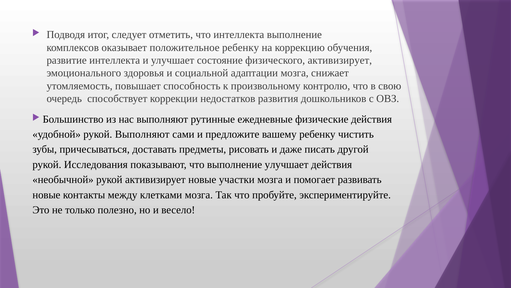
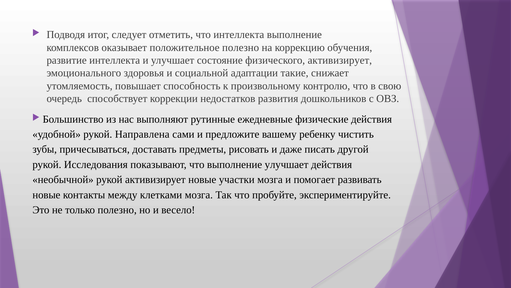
положительное ребенку: ребенку -> полезно
адаптации мозга: мозга -> такие
рукой Выполняют: Выполняют -> Направлена
